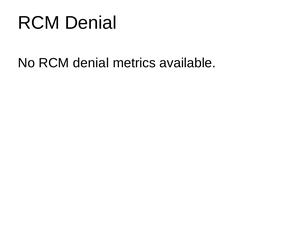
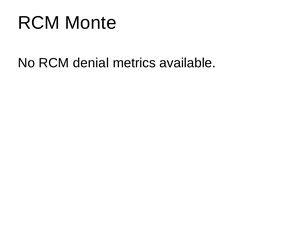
Denial at (91, 23): Denial -> Monte
